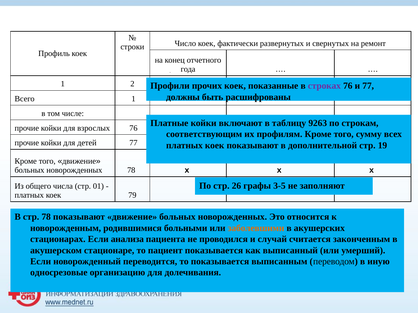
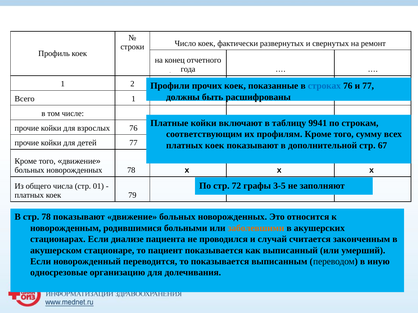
строках colour: purple -> blue
9263: 9263 -> 9941
19: 19 -> 67
26: 26 -> 72
анализа: анализа -> диализе
